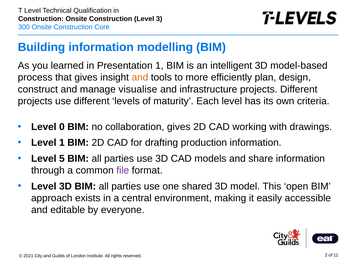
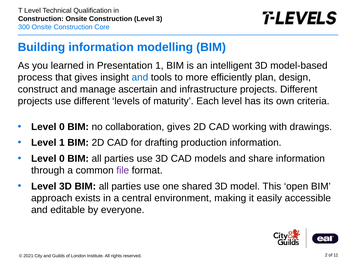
and at (140, 77) colour: orange -> blue
visualise: visualise -> ascertain
5 at (62, 159): 5 -> 0
